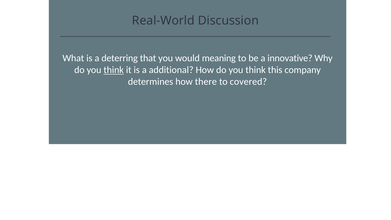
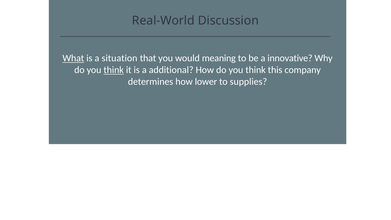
What underline: none -> present
deterring: deterring -> situation
there: there -> lower
covered: covered -> supplies
